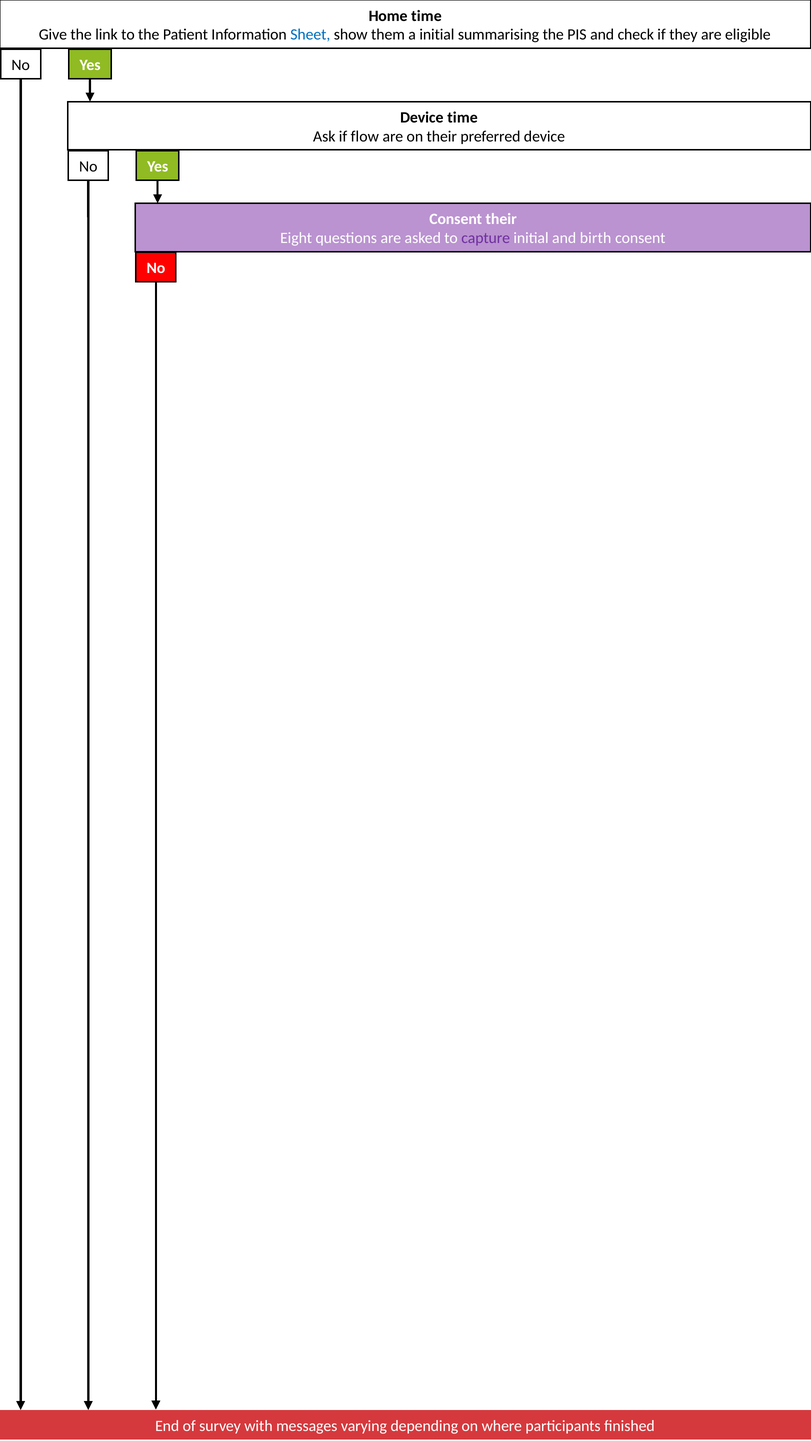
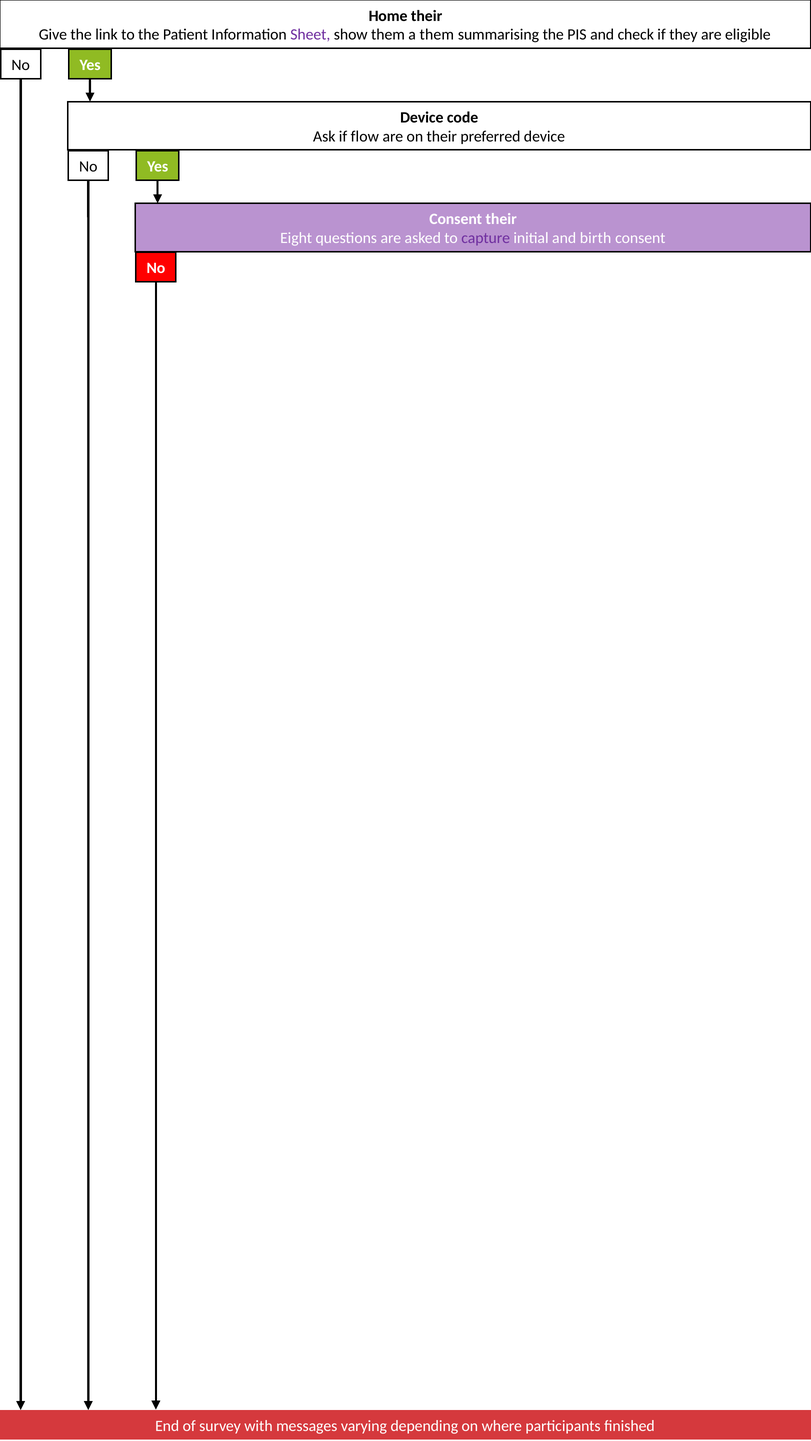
Home time: time -> their
Sheet colour: blue -> purple
a initial: initial -> them
Device time: time -> code
